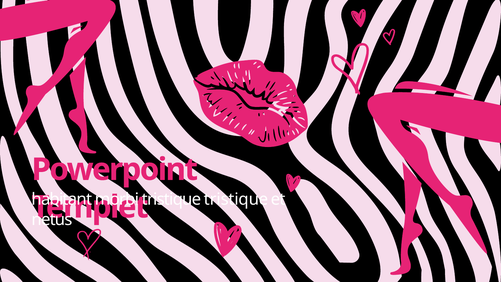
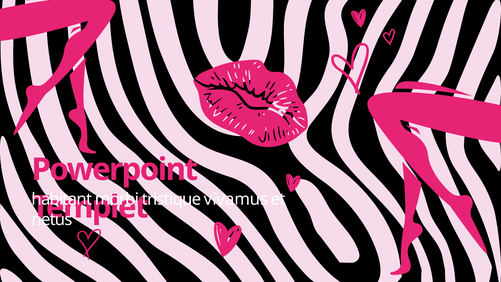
tristique tristique: tristique -> vivamus
